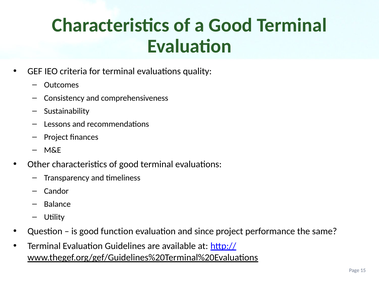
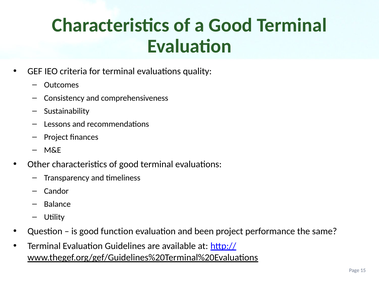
since: since -> been
